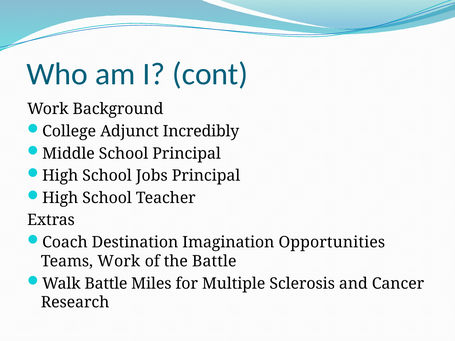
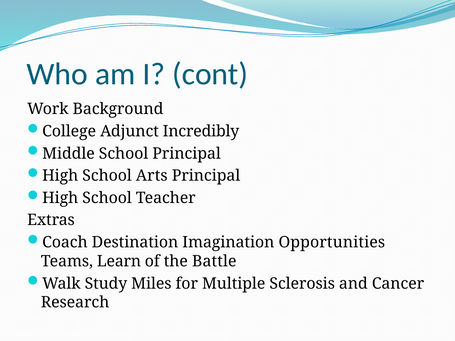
Jobs: Jobs -> Arts
Teams Work: Work -> Learn
Walk Battle: Battle -> Study
